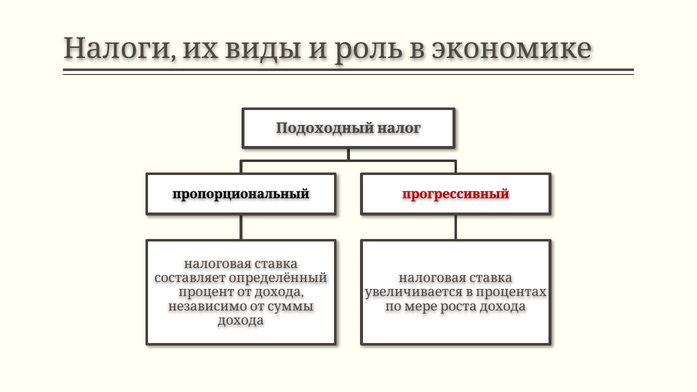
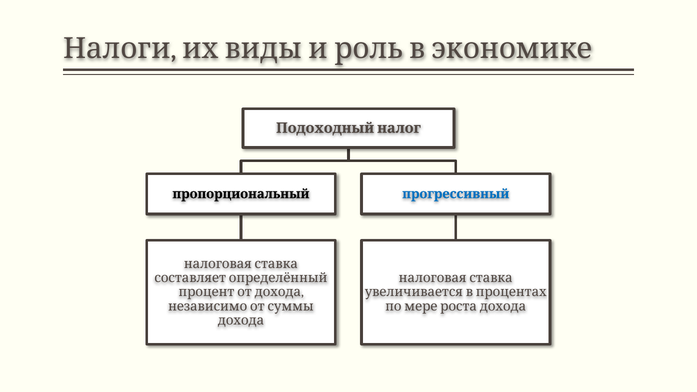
прогрессивный colour: red -> blue
